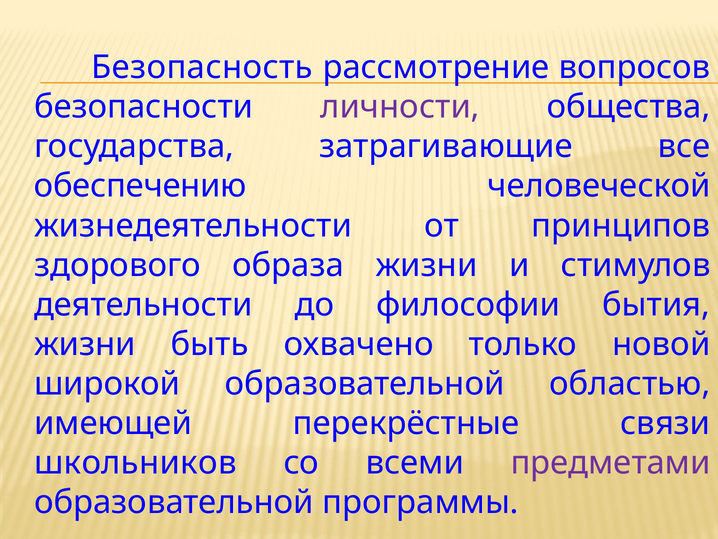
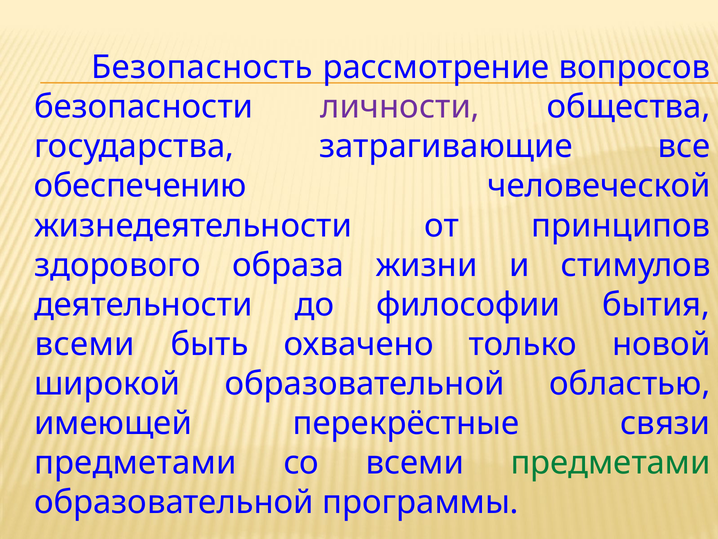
жизни at (85, 344): жизни -> всеми
школьников at (135, 462): школьников -> предметами
предметами at (611, 462) colour: purple -> green
